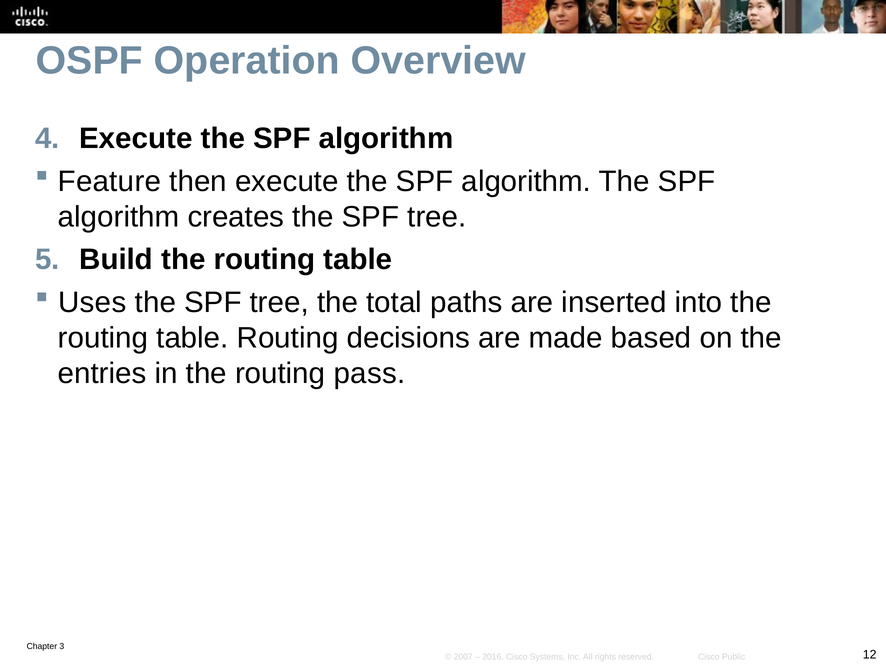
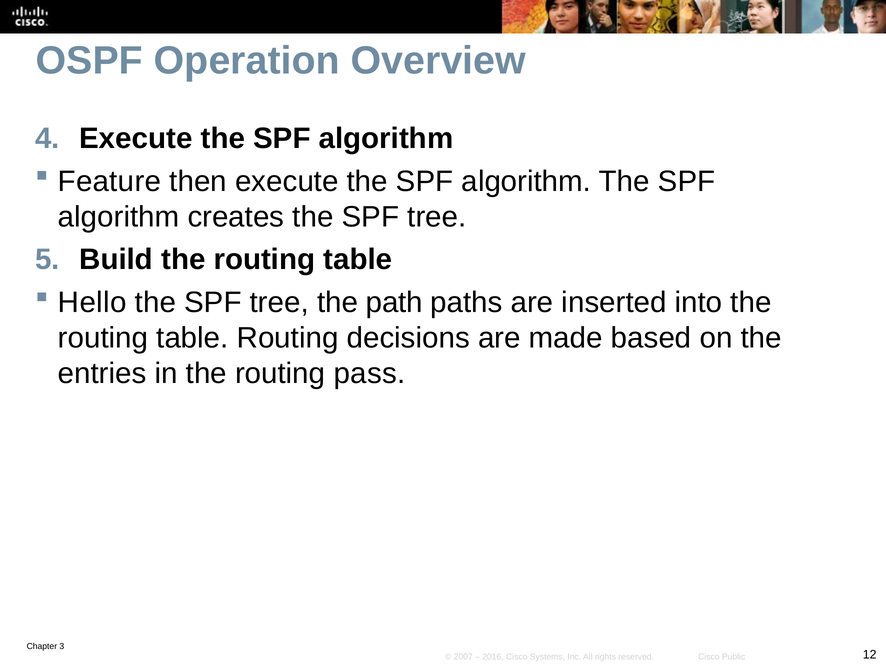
Uses: Uses -> Hello
total: total -> path
